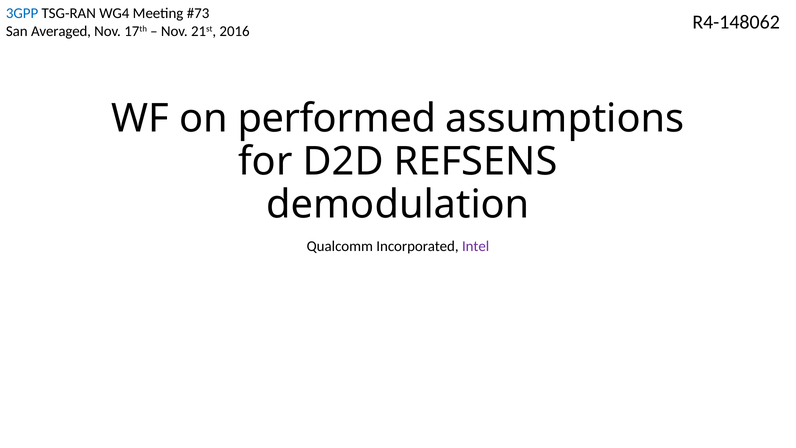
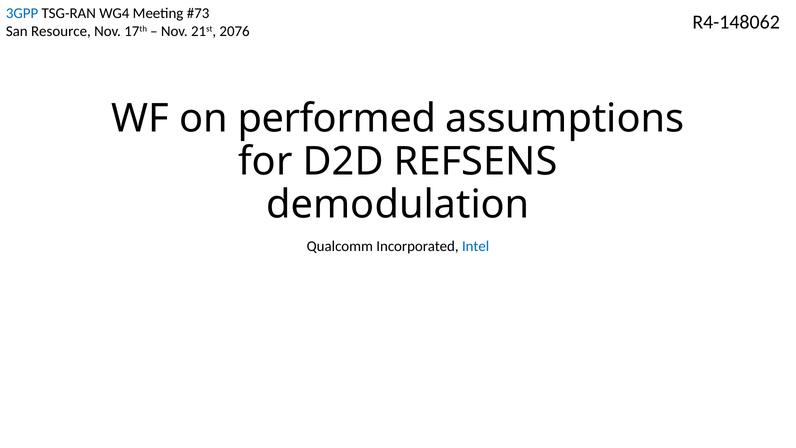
Averaged: Averaged -> Resource
2016: 2016 -> 2076
Intel colour: purple -> blue
